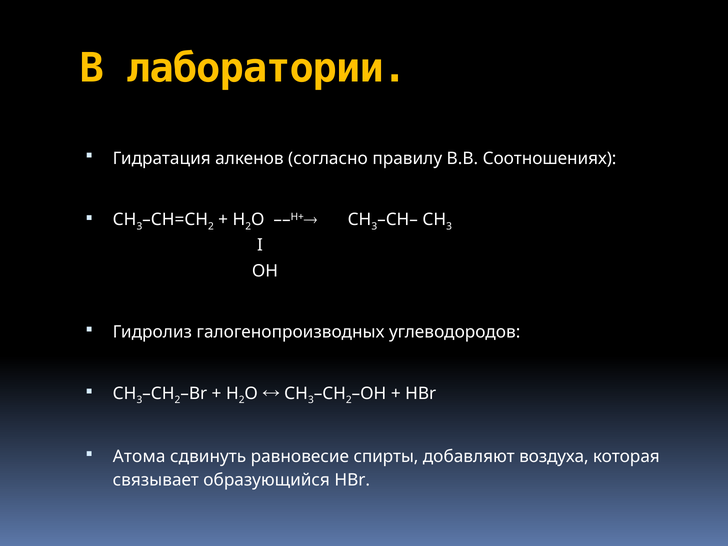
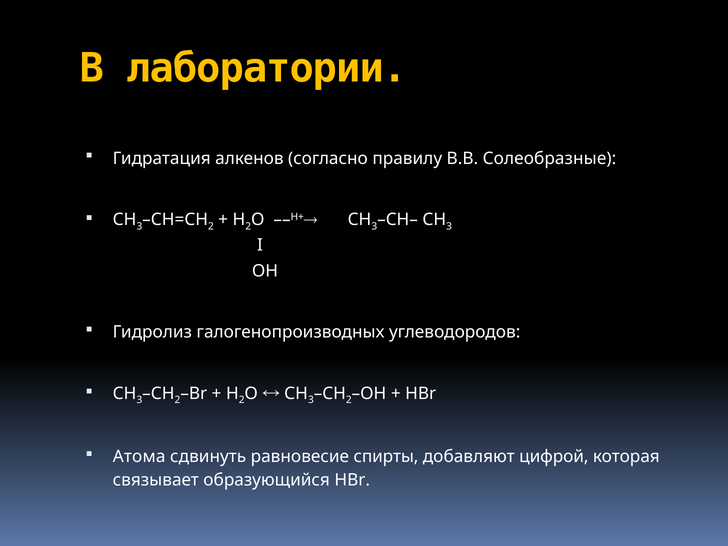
Соотношениях: Соотношениях -> Солеобразные
воздуха: воздуха -> цифрой
